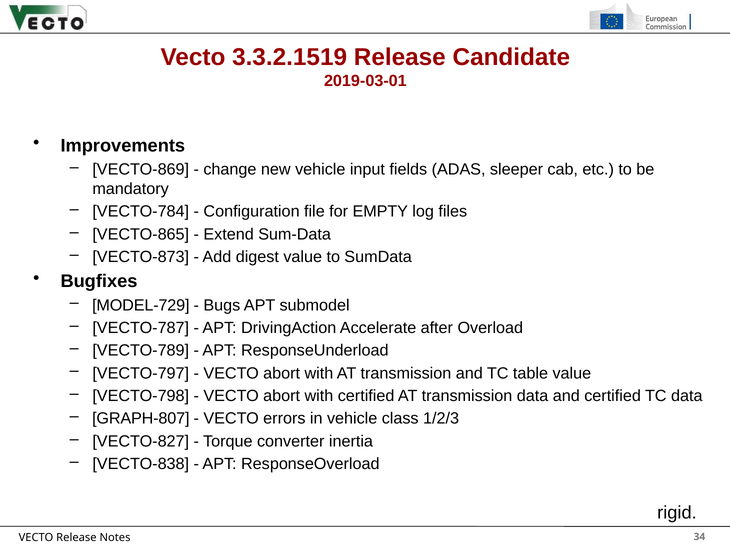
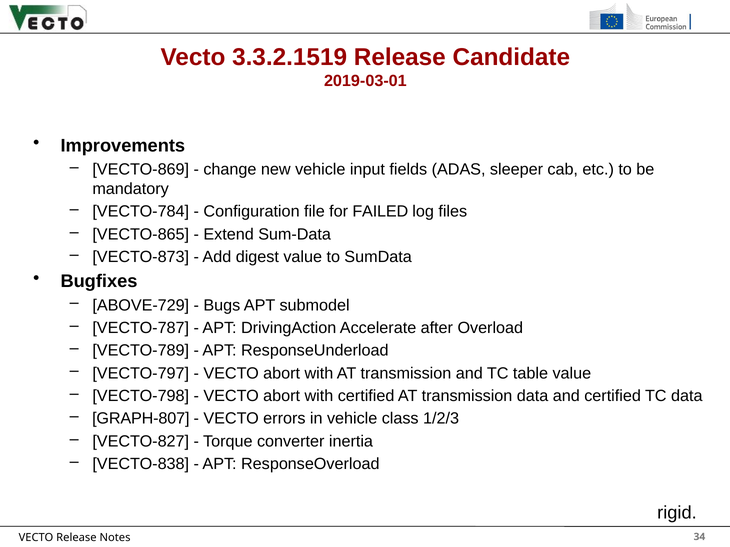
EMPTY: EMPTY -> FAILED
MODEL-729: MODEL-729 -> ABOVE-729
